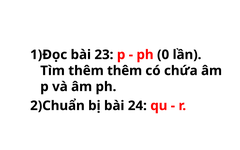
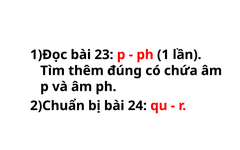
0: 0 -> 1
thêm thêm: thêm -> đúng
